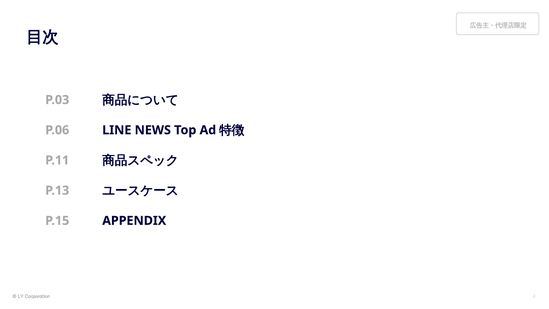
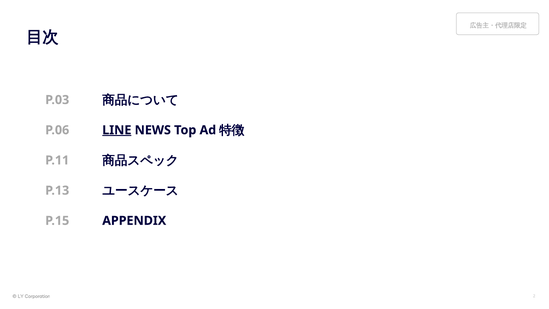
LINE underline: none -> present
